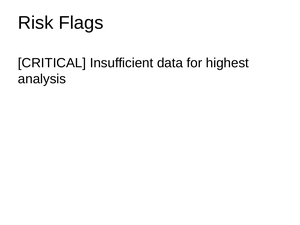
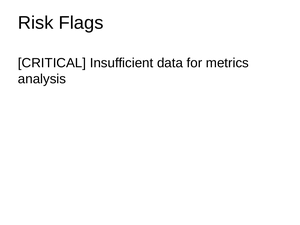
highest: highest -> metrics
